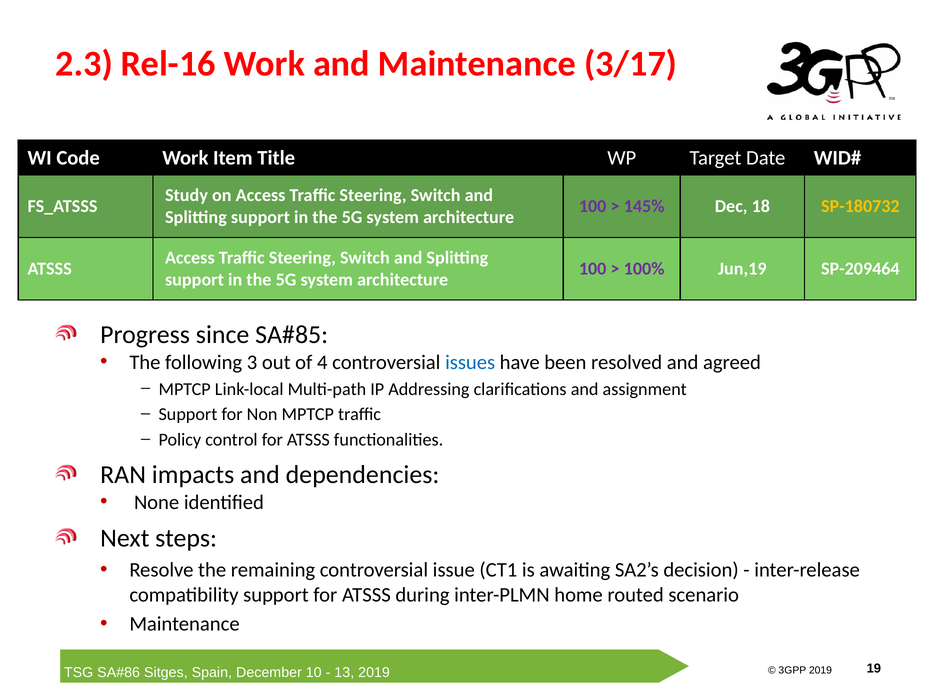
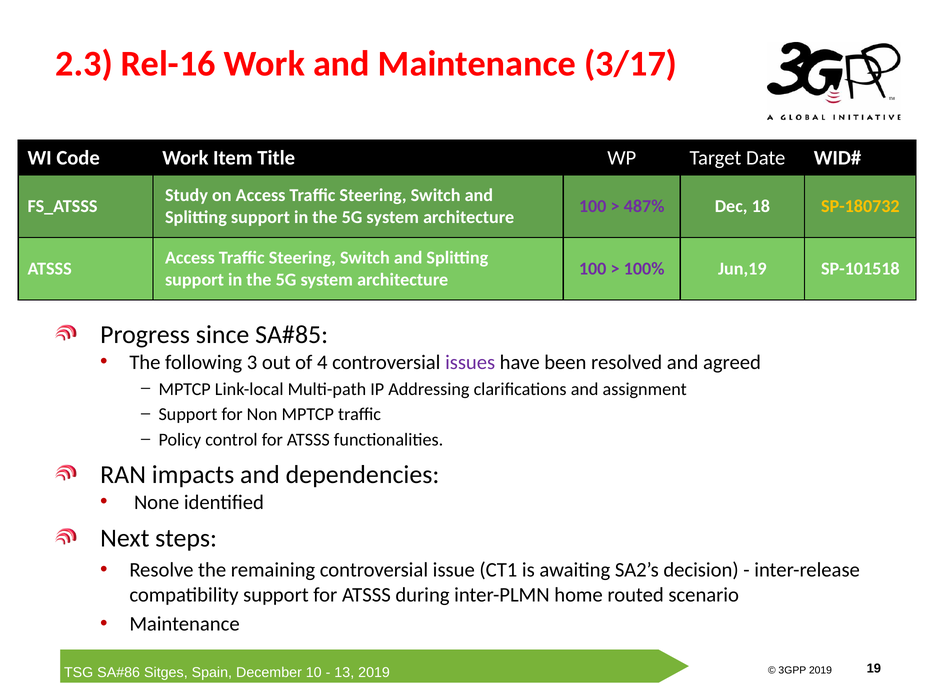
145%: 145% -> 487%
SP-209464: SP-209464 -> SP-101518
issues colour: blue -> purple
